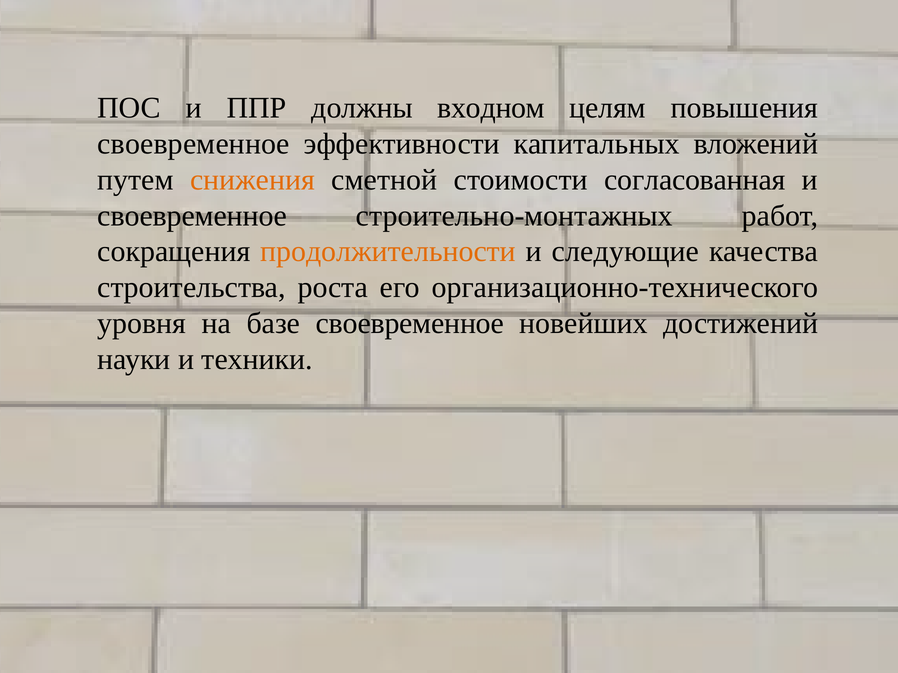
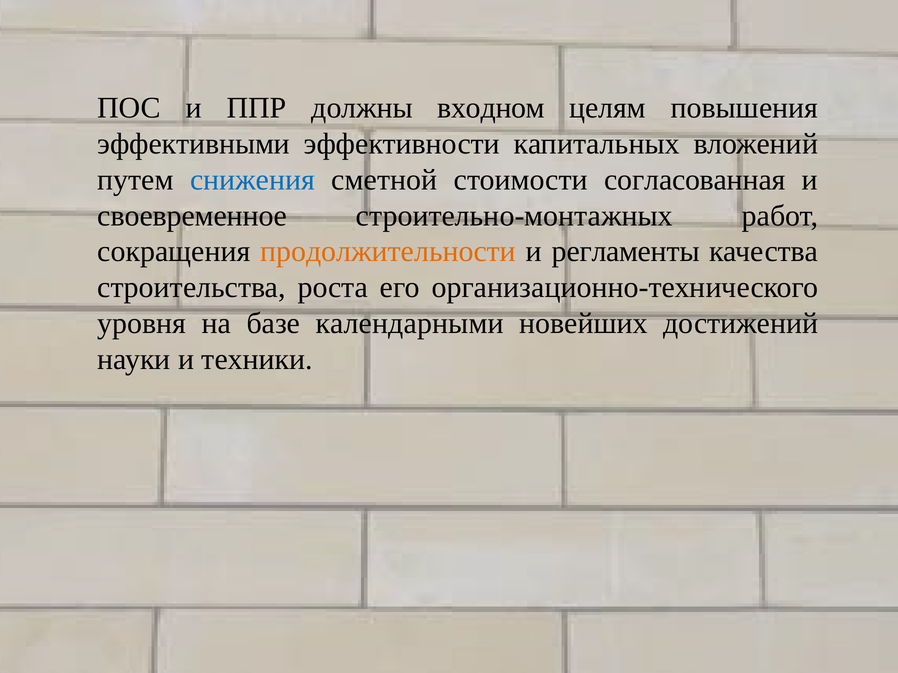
своевременное at (194, 144): своевременное -> эффективными
снижения colour: orange -> blue
следующие: следующие -> регламенты
базе своевременное: своевременное -> календарными
